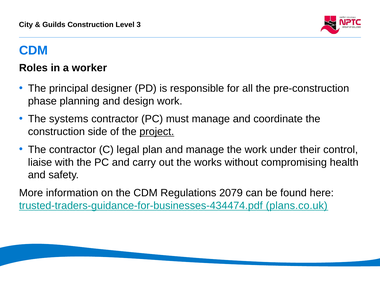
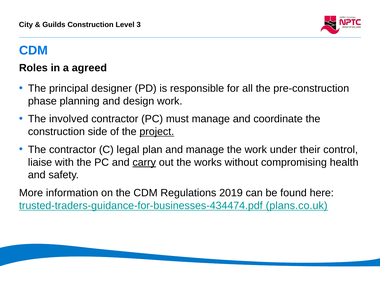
worker: worker -> agreed
systems: systems -> involved
carry underline: none -> present
2079: 2079 -> 2019
